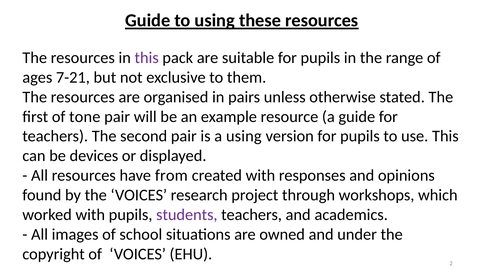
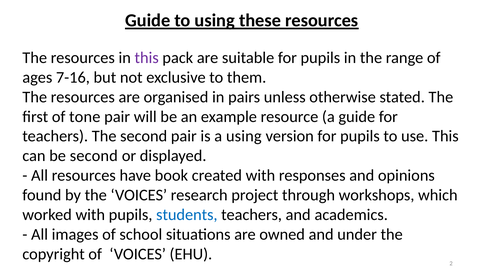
7-21: 7-21 -> 7-16
be devices: devices -> second
from: from -> book
students colour: purple -> blue
